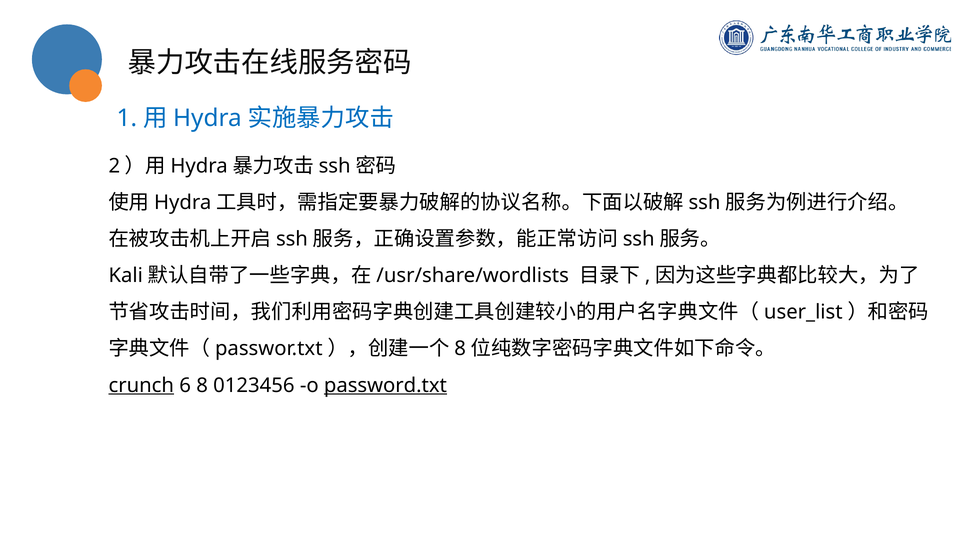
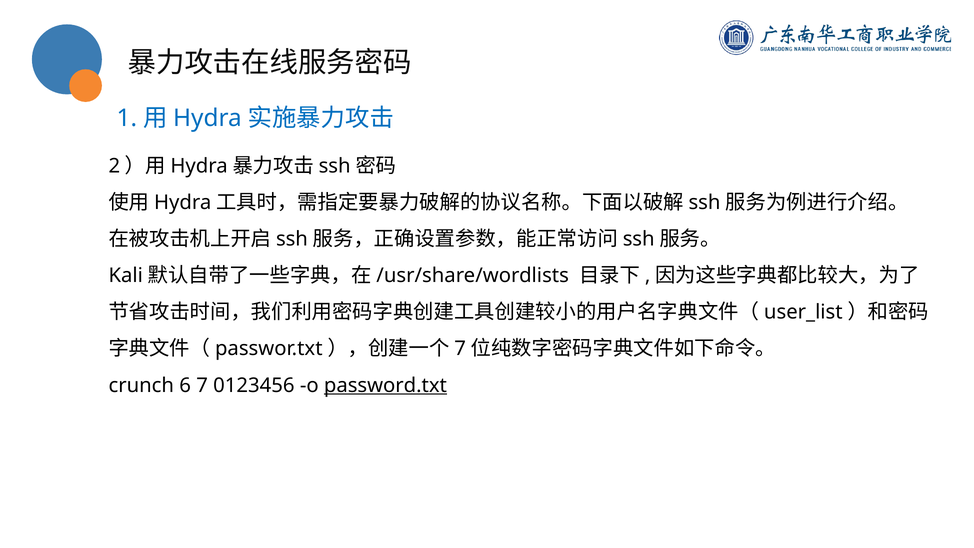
8 at (460, 349): 8 -> 7
crunch underline: present -> none
6 8: 8 -> 7
